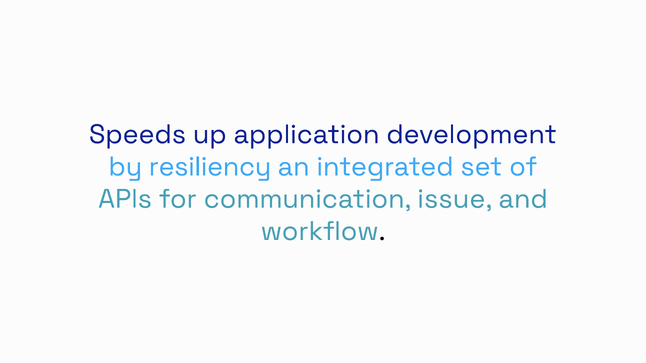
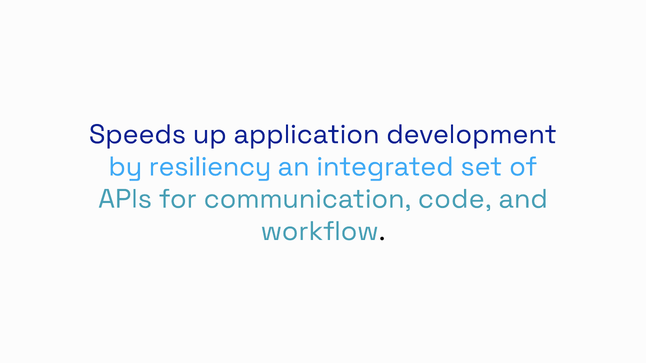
issue: issue -> code
